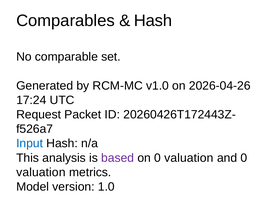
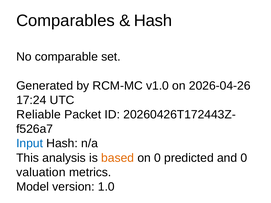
Request: Request -> Reliable
based colour: purple -> orange
on 0 valuation: valuation -> predicted
